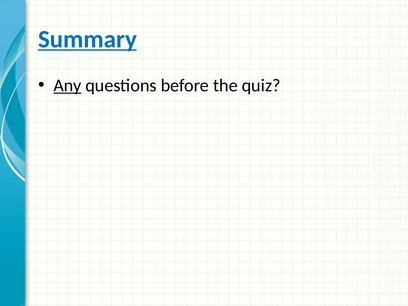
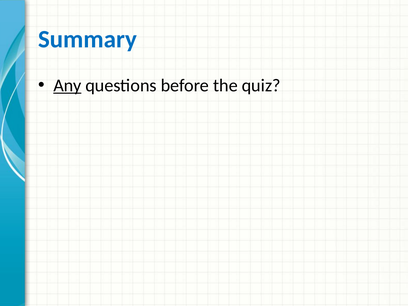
Summary underline: present -> none
